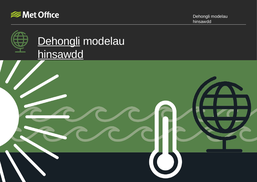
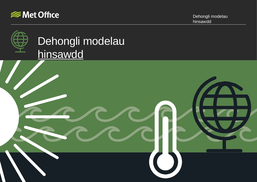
Dehongli at (59, 41) underline: present -> none
